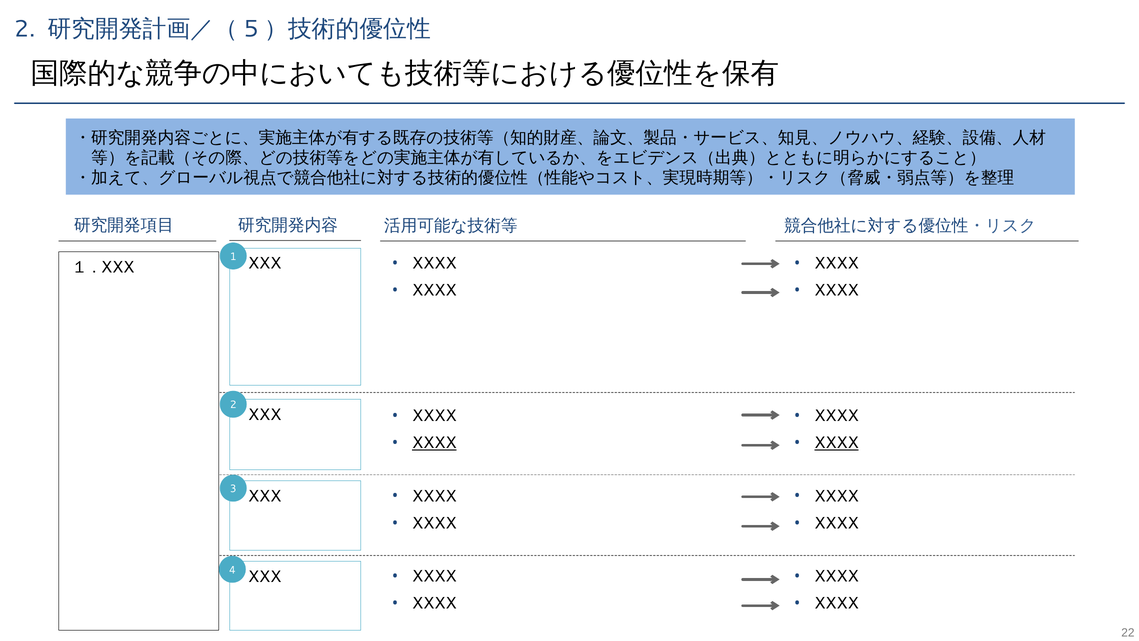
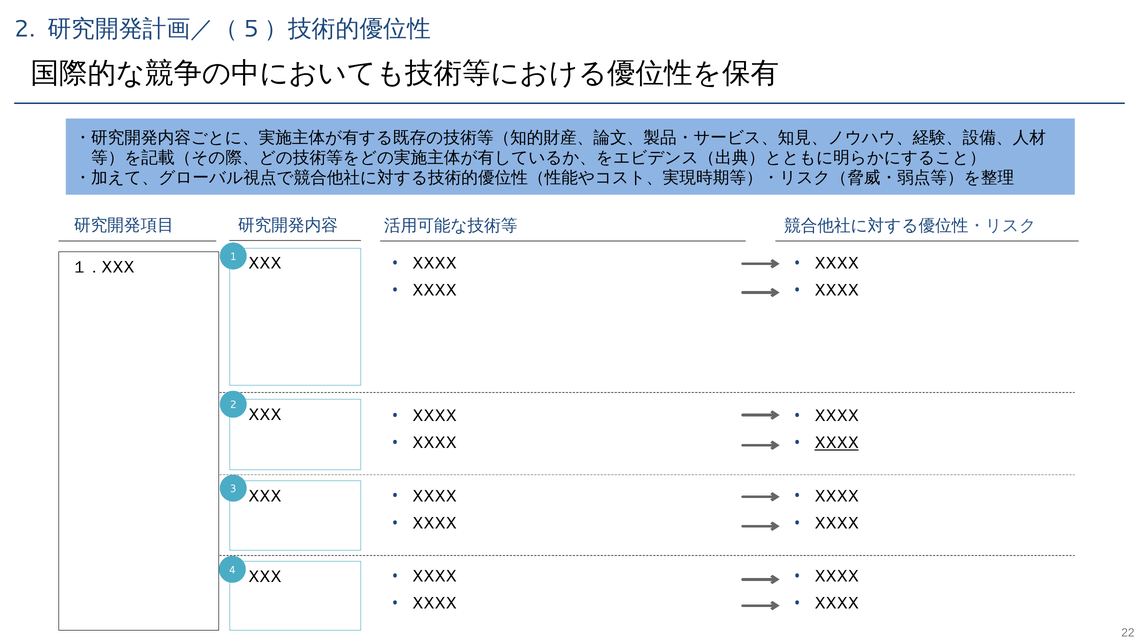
XXXX at (434, 443) underline: present -> none
